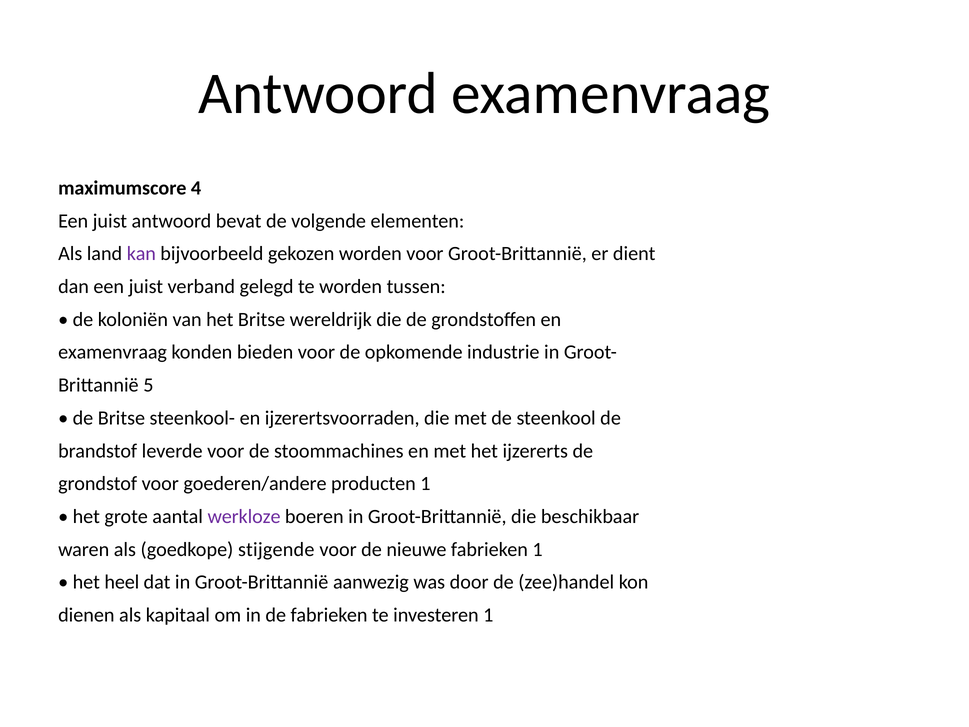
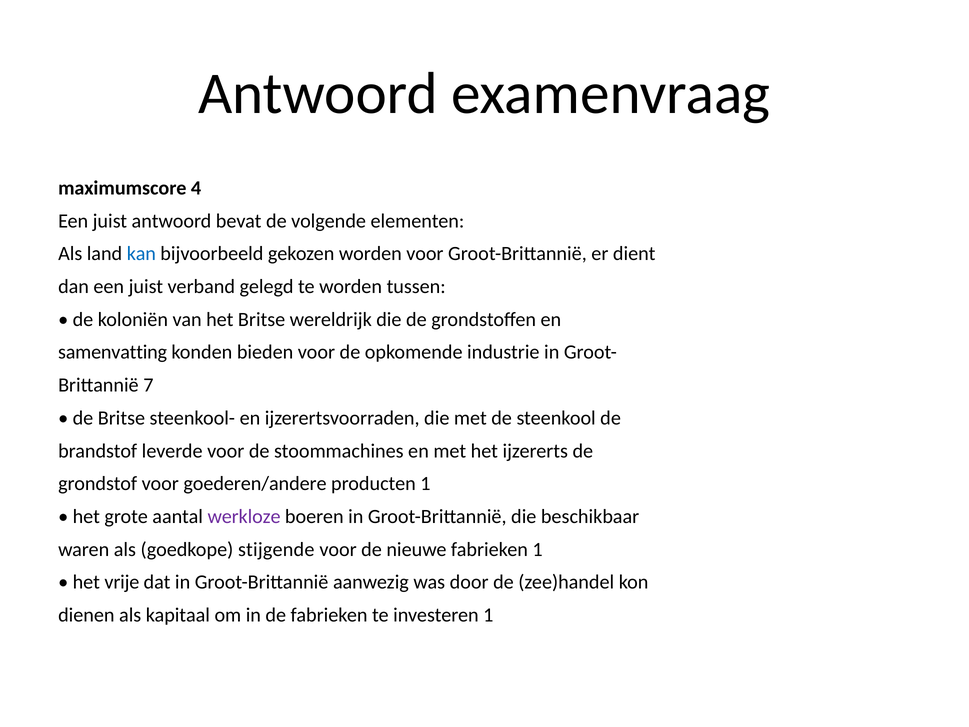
kan colour: purple -> blue
examenvraag at (113, 352): examenvraag -> samenvatting
5: 5 -> 7
heel: heel -> vrije
